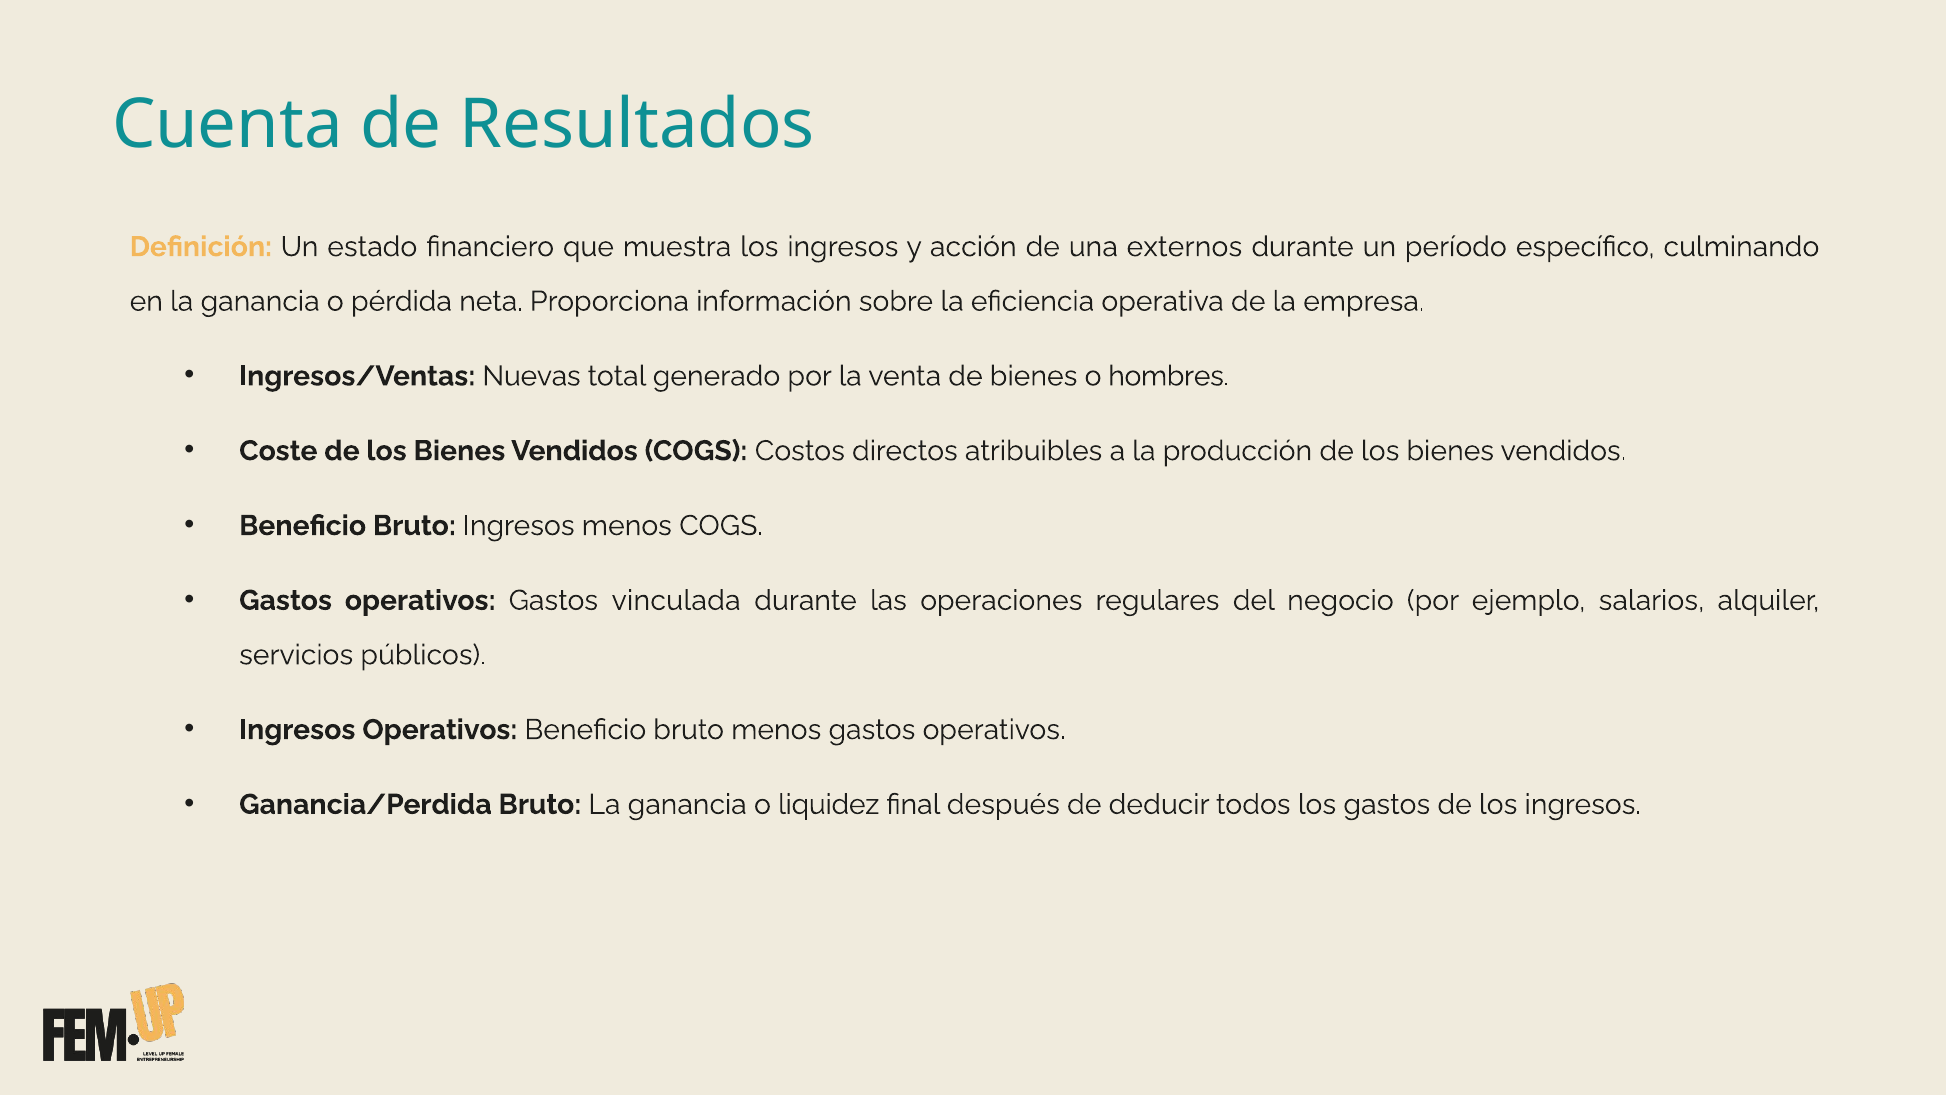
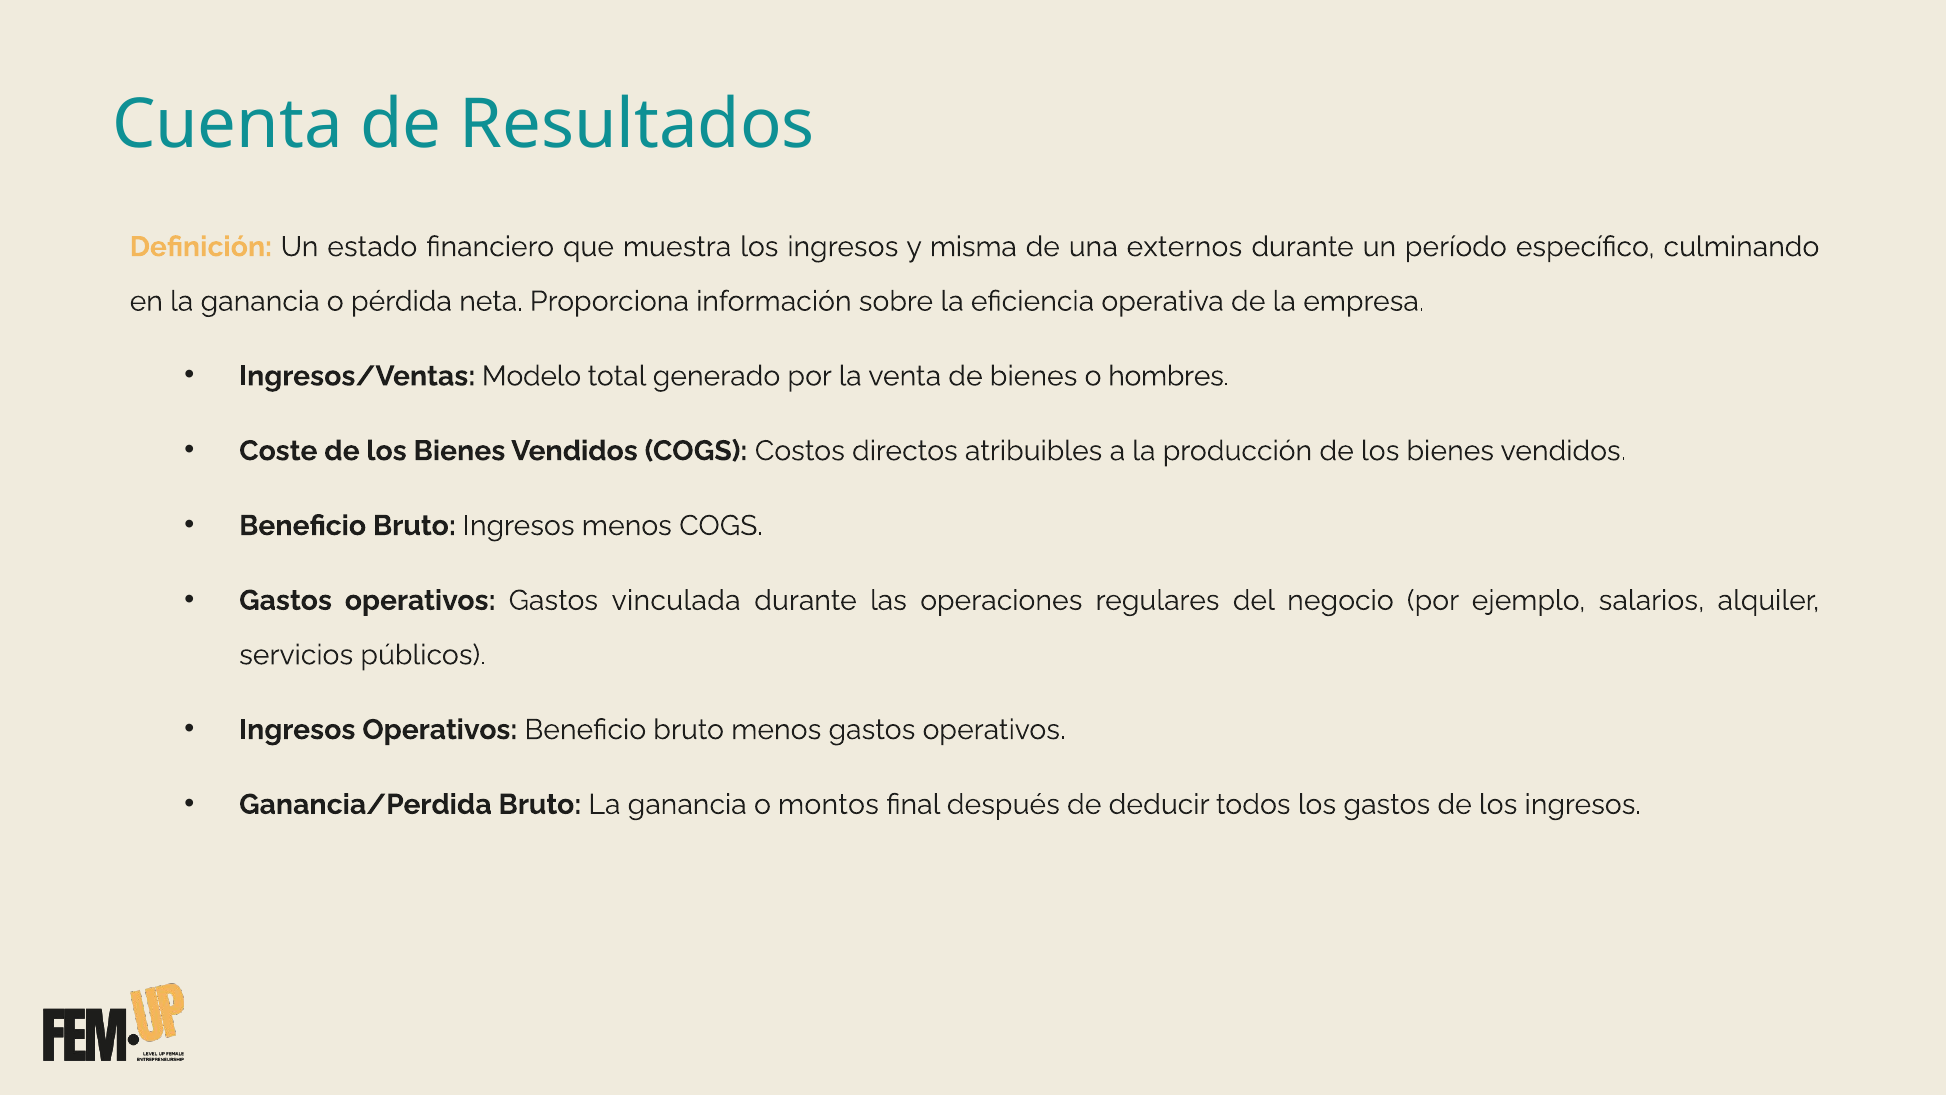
acción: acción -> misma
Nuevas: Nuevas -> Modelo
liquidez: liquidez -> montos
